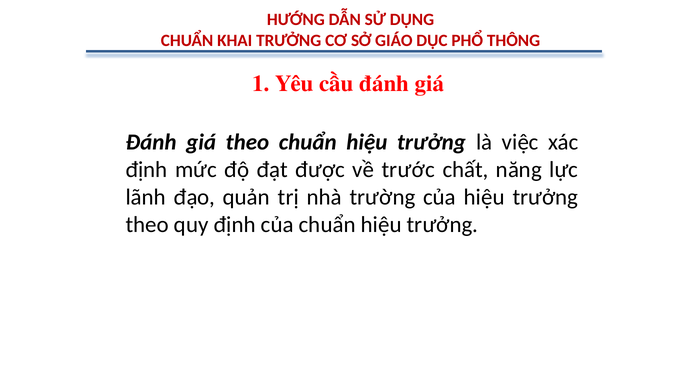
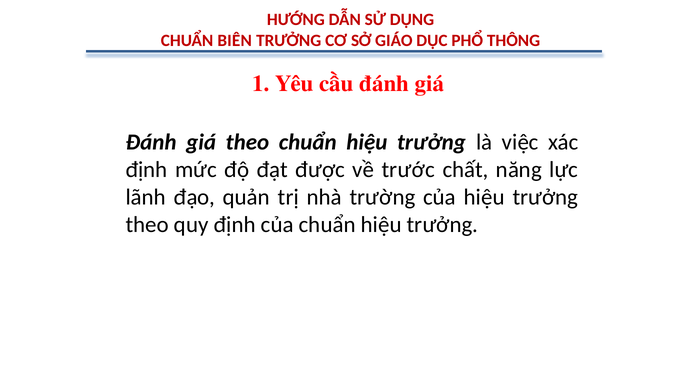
KHAI: KHAI -> BIÊN
